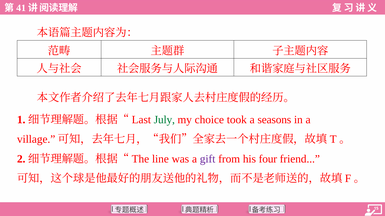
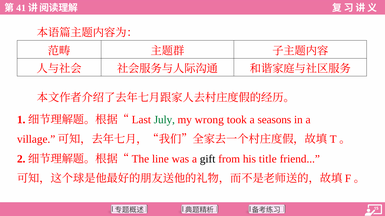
choice: choice -> wrong
gift colour: purple -> black
four: four -> title
